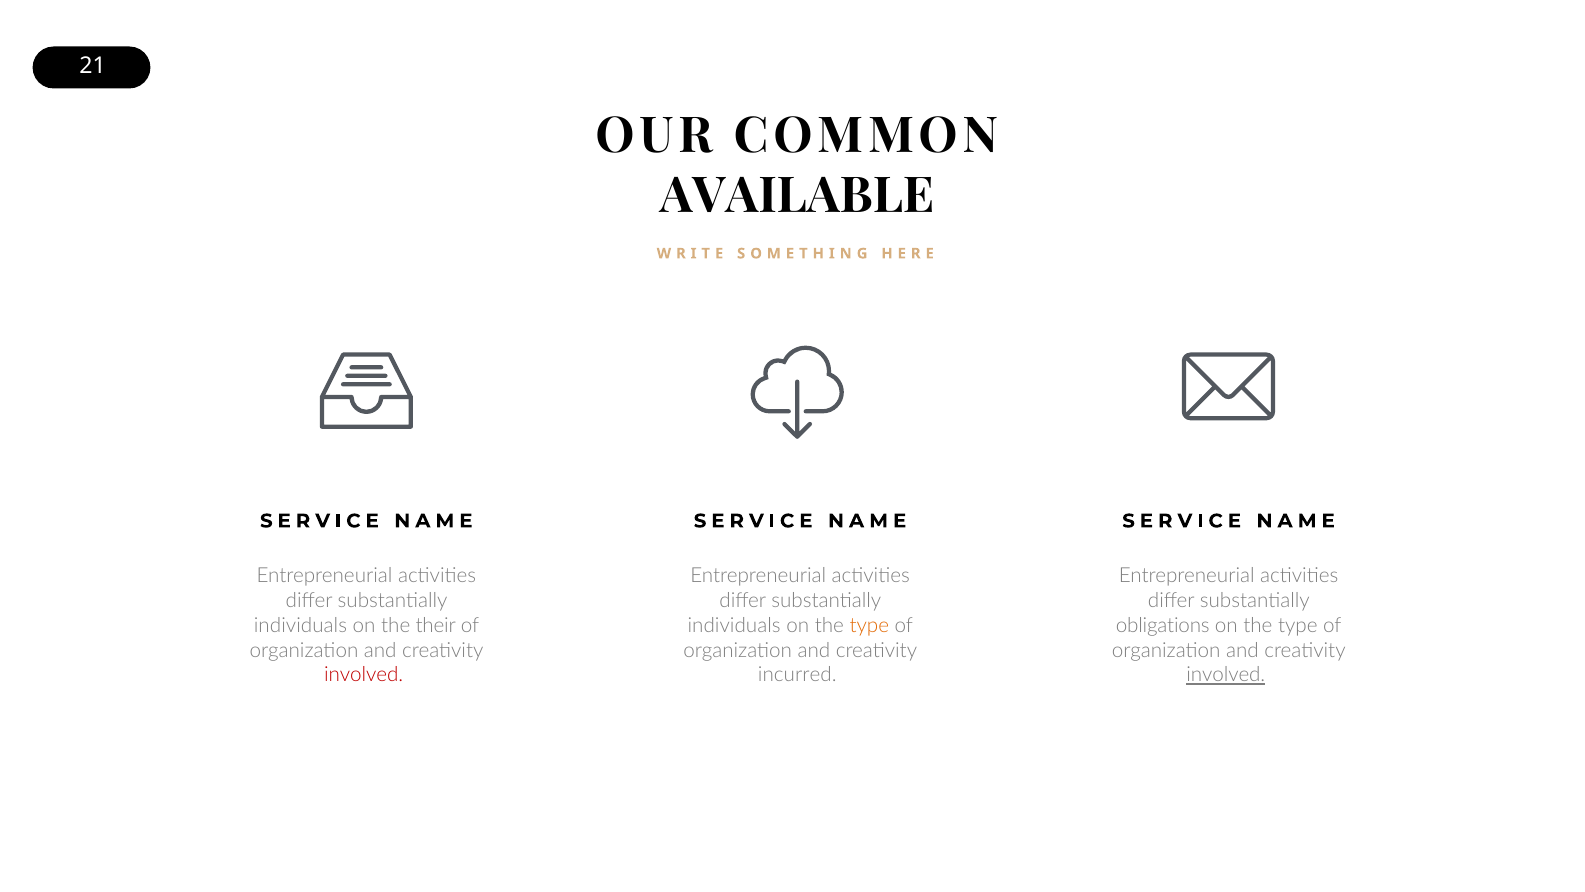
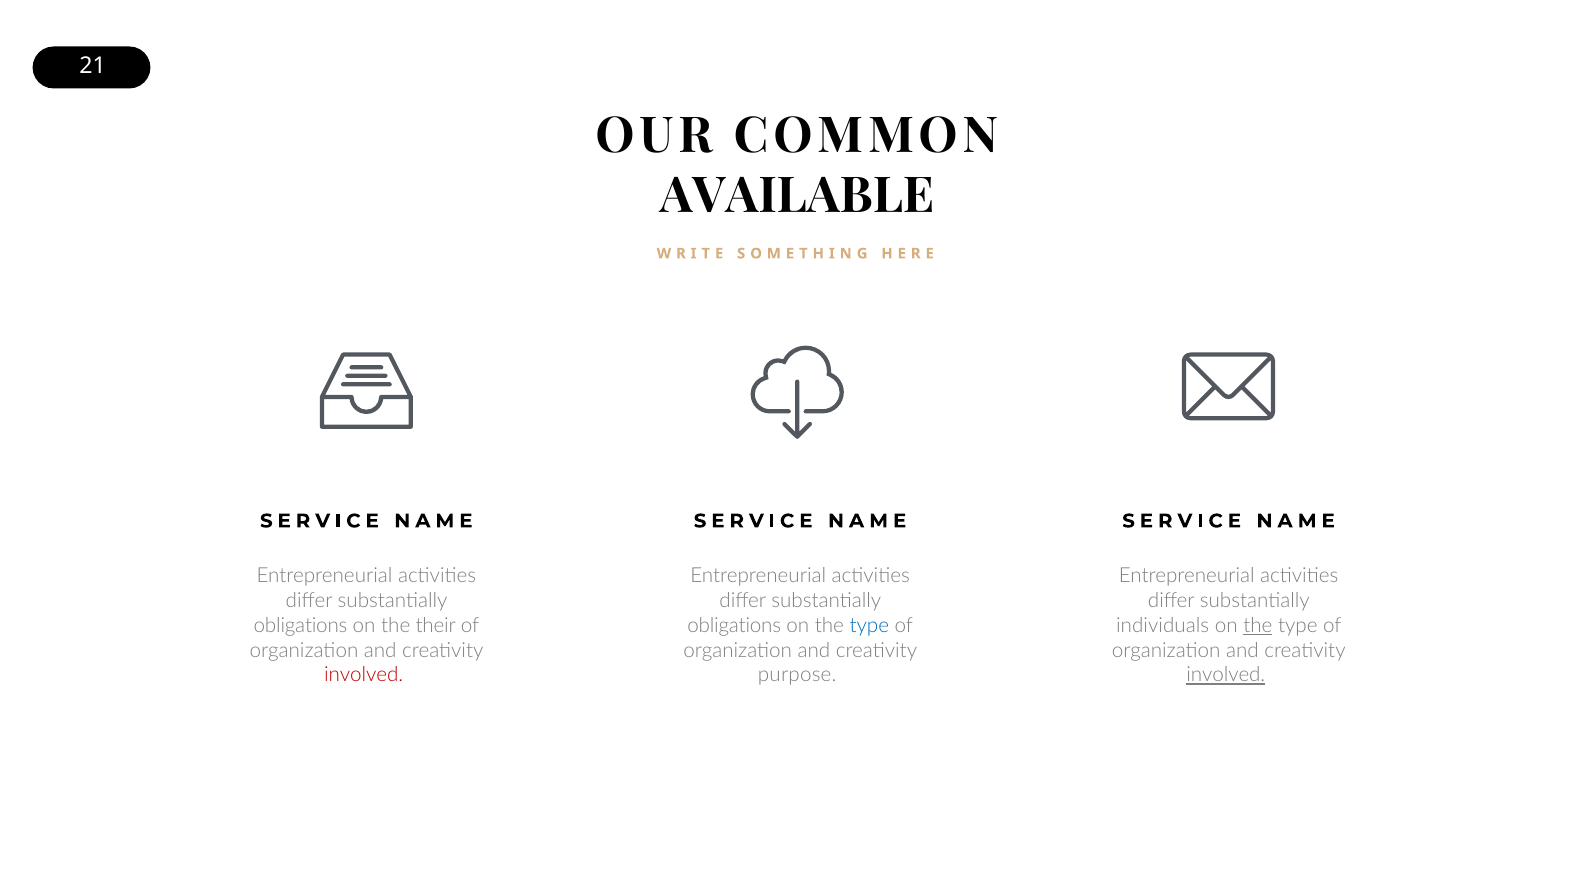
individuals at (300, 625): individuals -> obligations
individuals at (734, 625): individuals -> obligations
type at (869, 625) colour: orange -> blue
obligations: obligations -> individuals
the at (1258, 625) underline: none -> present
incurred: incurred -> purpose
